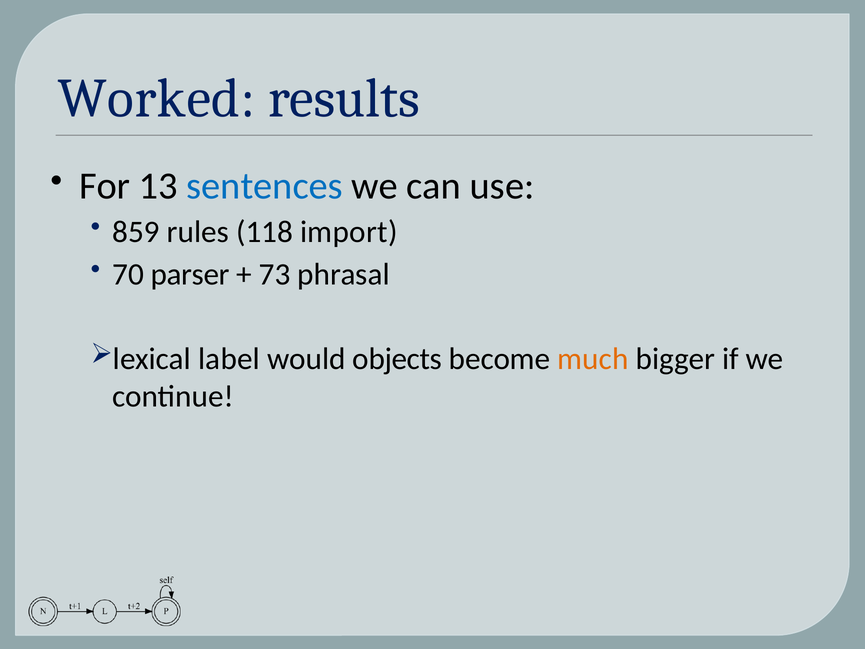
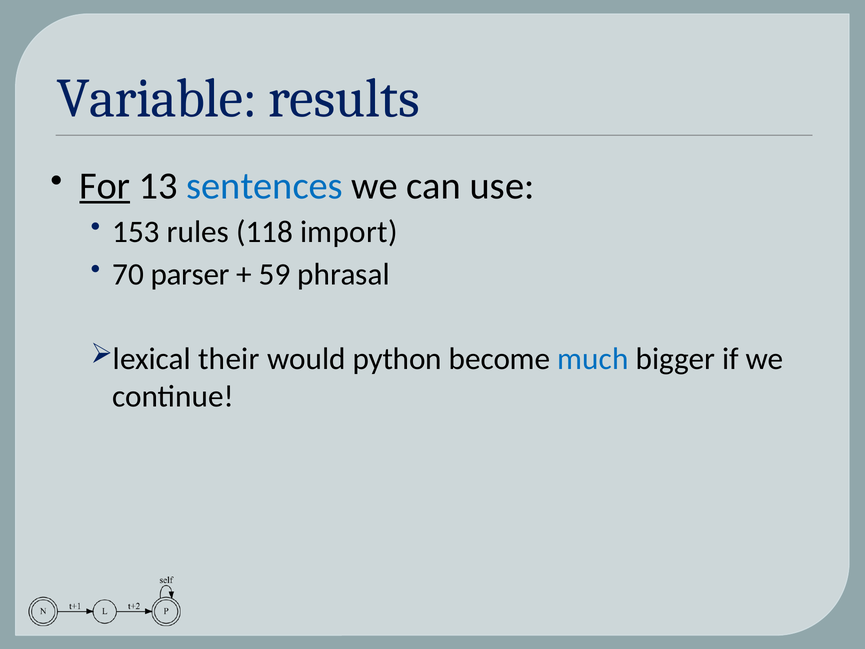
Worked: Worked -> Variable
For underline: none -> present
859: 859 -> 153
73: 73 -> 59
label: label -> their
objects: objects -> python
much colour: orange -> blue
